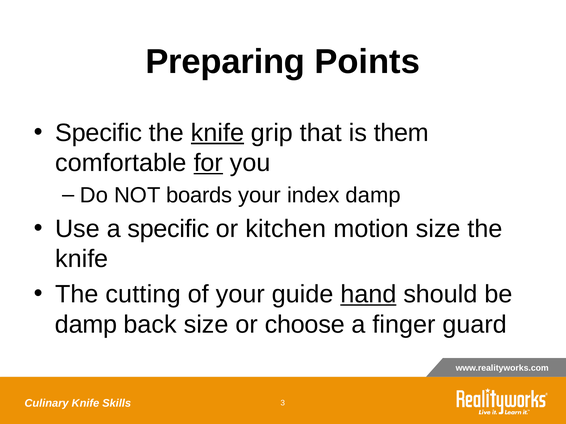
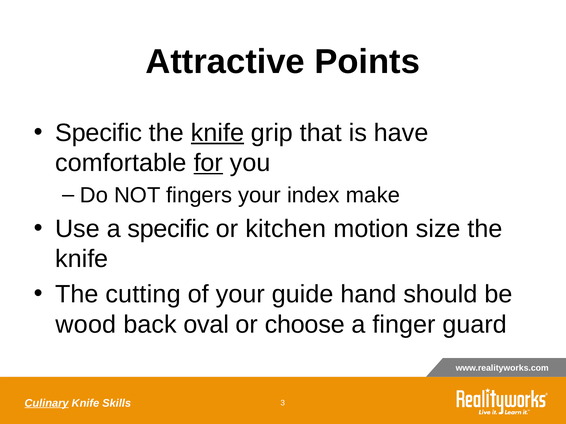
Preparing: Preparing -> Attractive
them: them -> have
boards: boards -> fingers
index damp: damp -> make
hand underline: present -> none
damp at (86, 325): damp -> wood
back size: size -> oval
Culinary underline: none -> present
